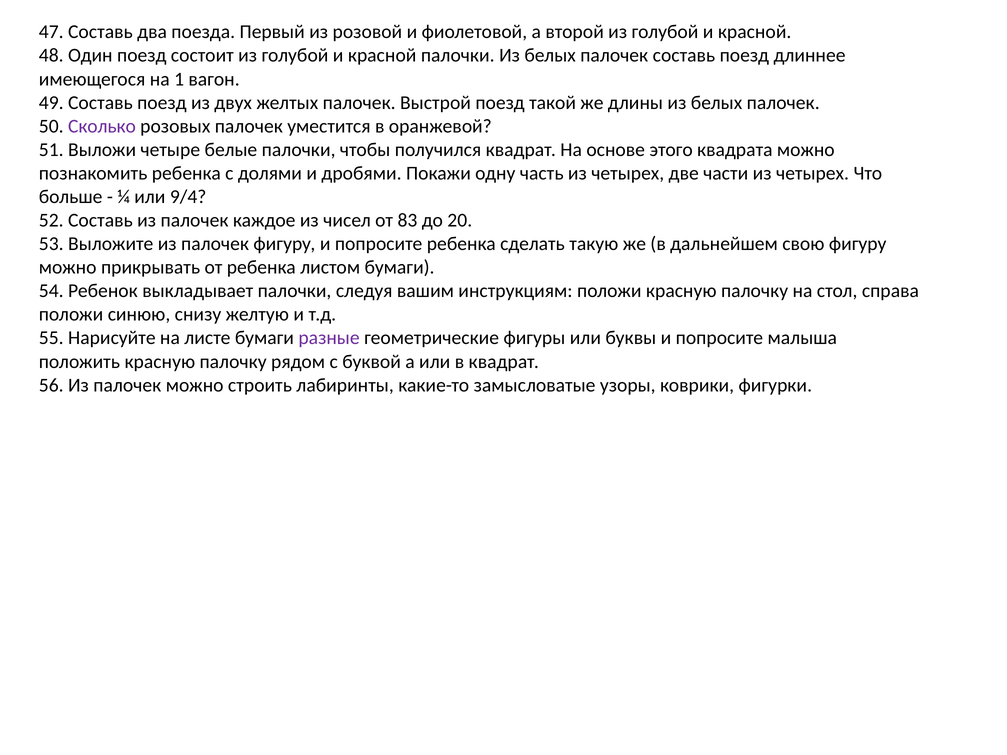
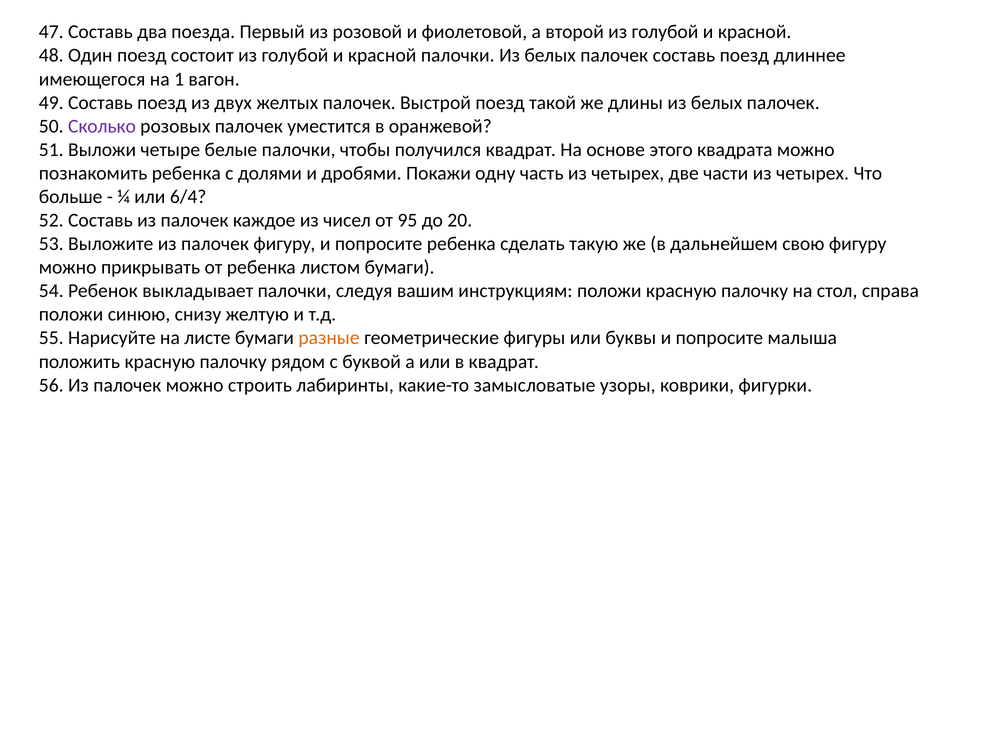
9/4: 9/4 -> 6/4
83: 83 -> 95
разные colour: purple -> orange
